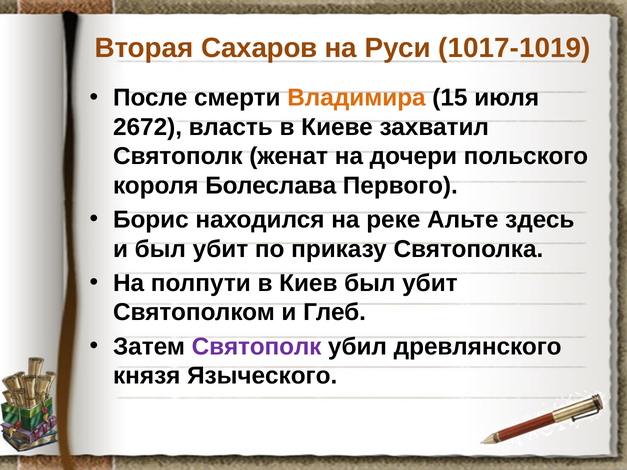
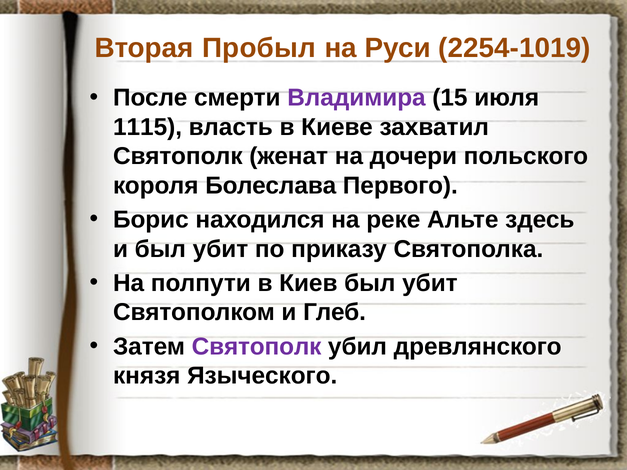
Сахаров: Сахаров -> Пробыл
1017-1019: 1017-1019 -> 2254-1019
Владимира colour: orange -> purple
2672: 2672 -> 1115
